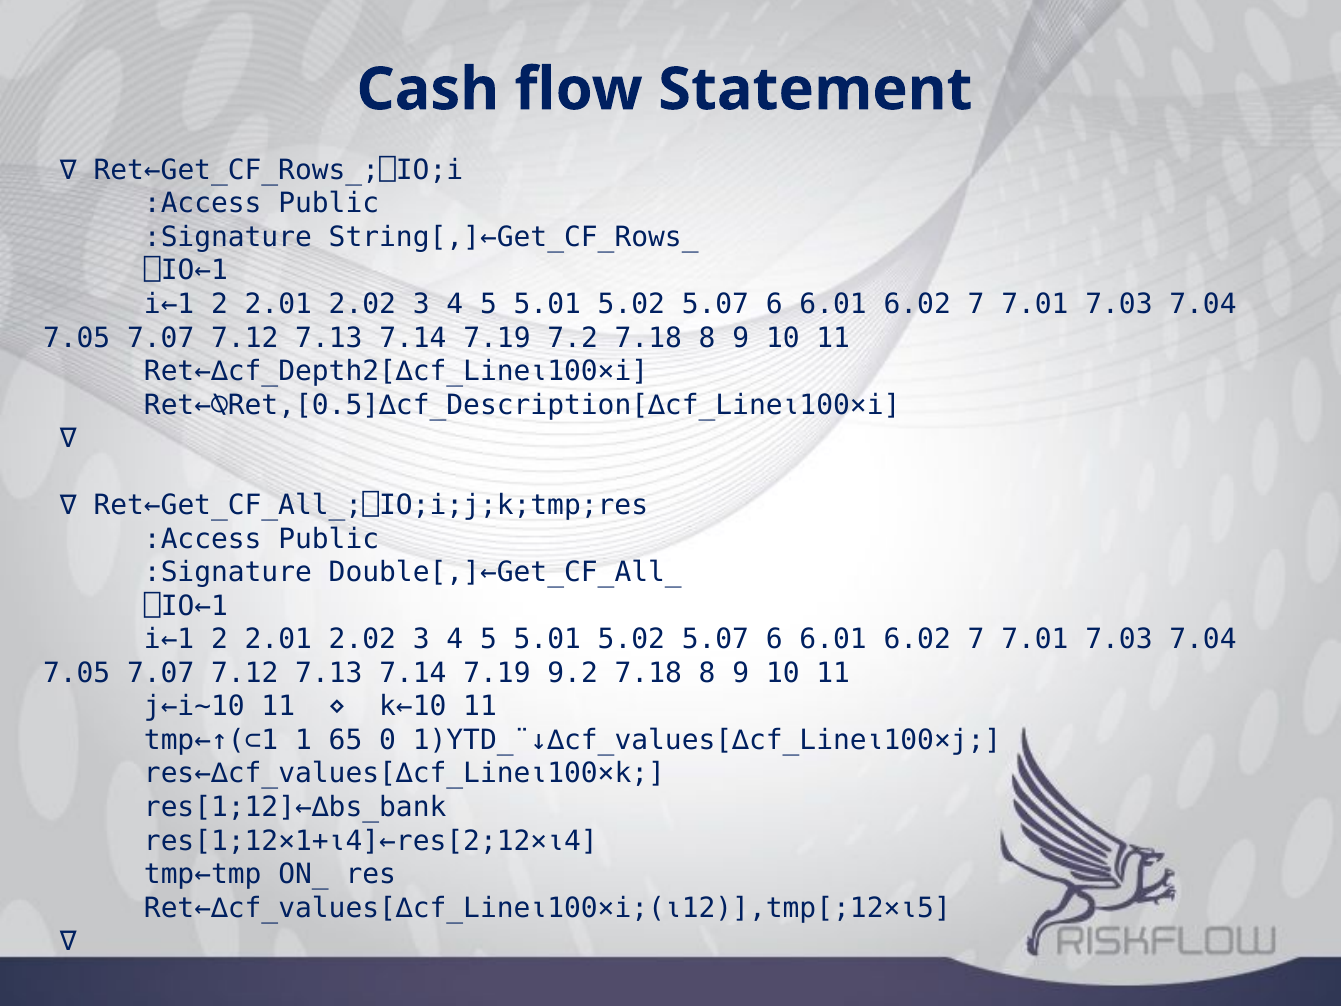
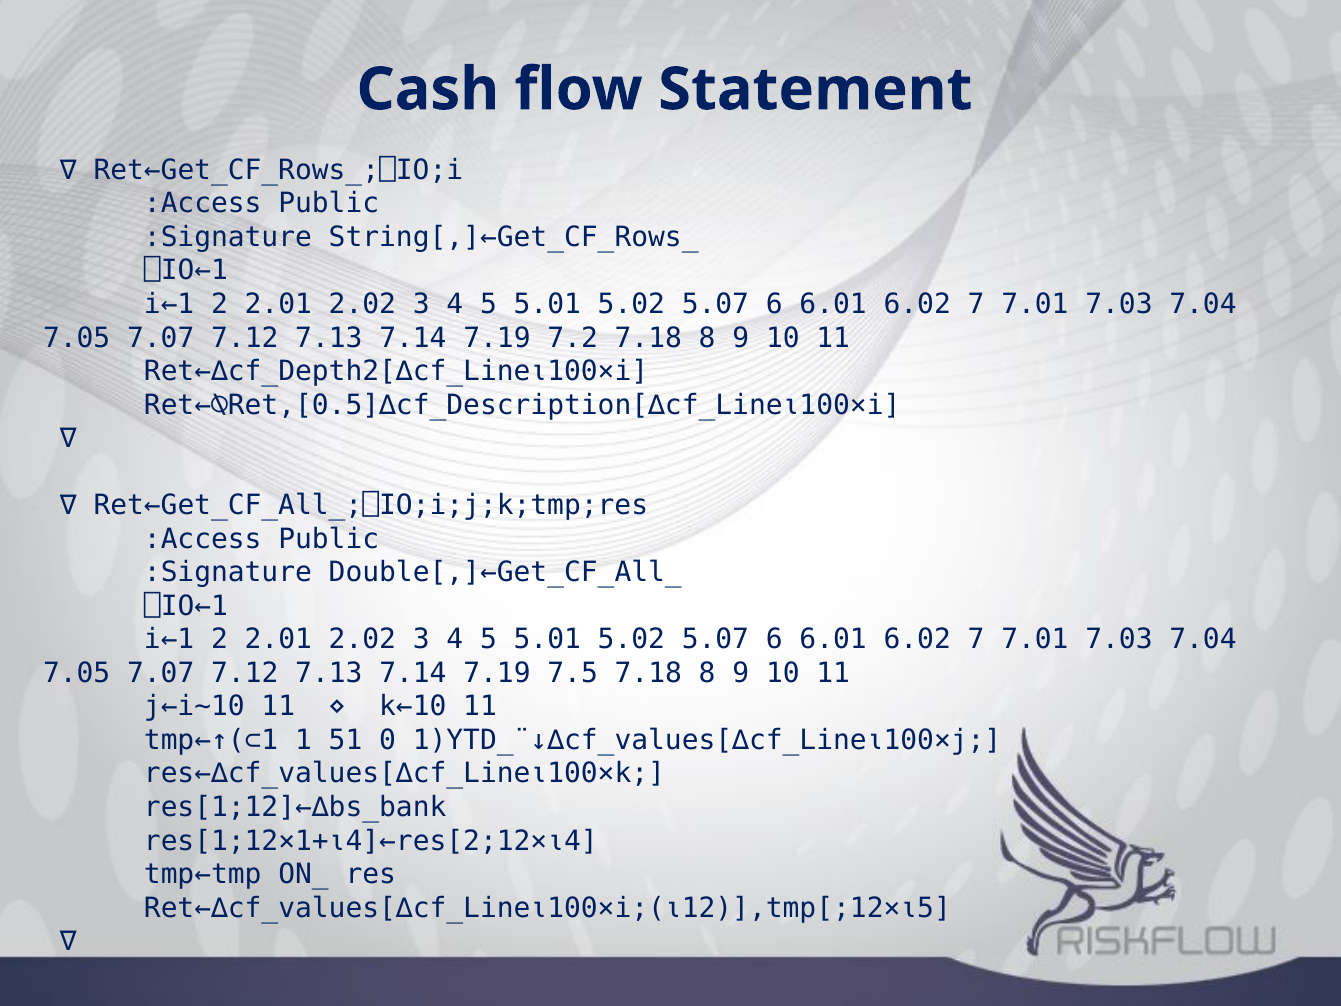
9.2: 9.2 -> 7.5
65: 65 -> 51
